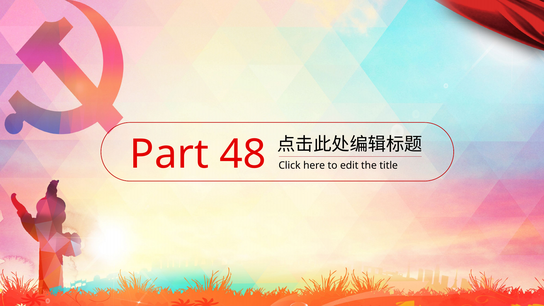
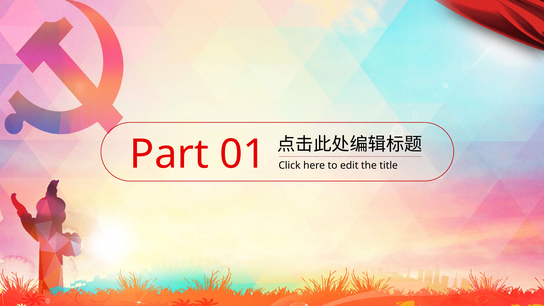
48: 48 -> 01
